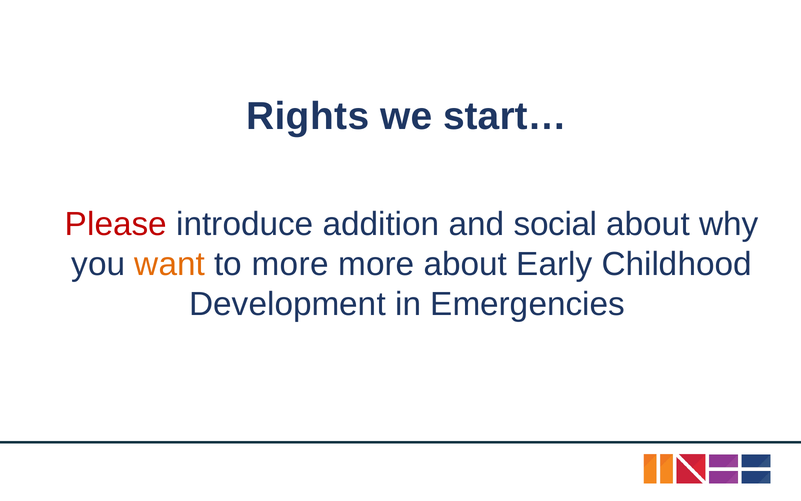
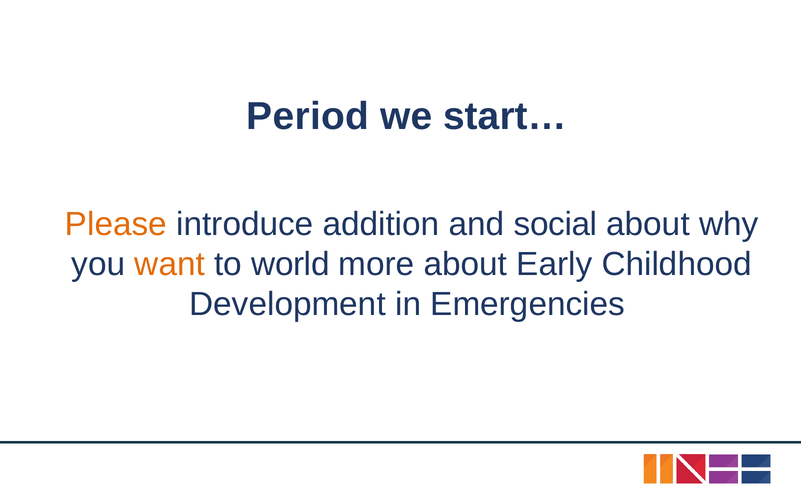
Rights: Rights -> Period
Please colour: red -> orange
to more: more -> world
